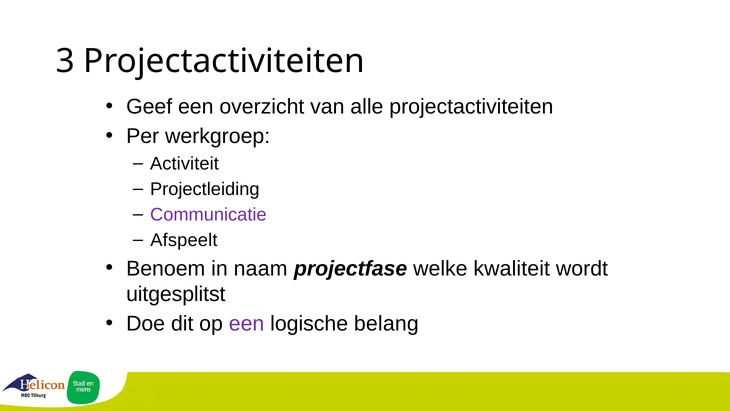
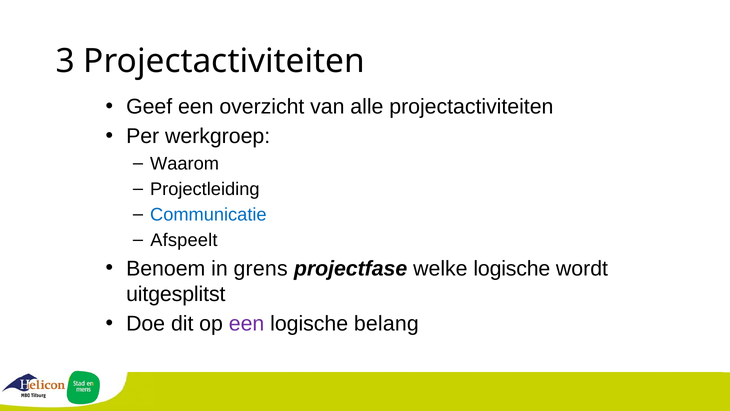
Activiteit: Activiteit -> Waarom
Communicatie colour: purple -> blue
naam: naam -> grens
welke kwaliteit: kwaliteit -> logische
